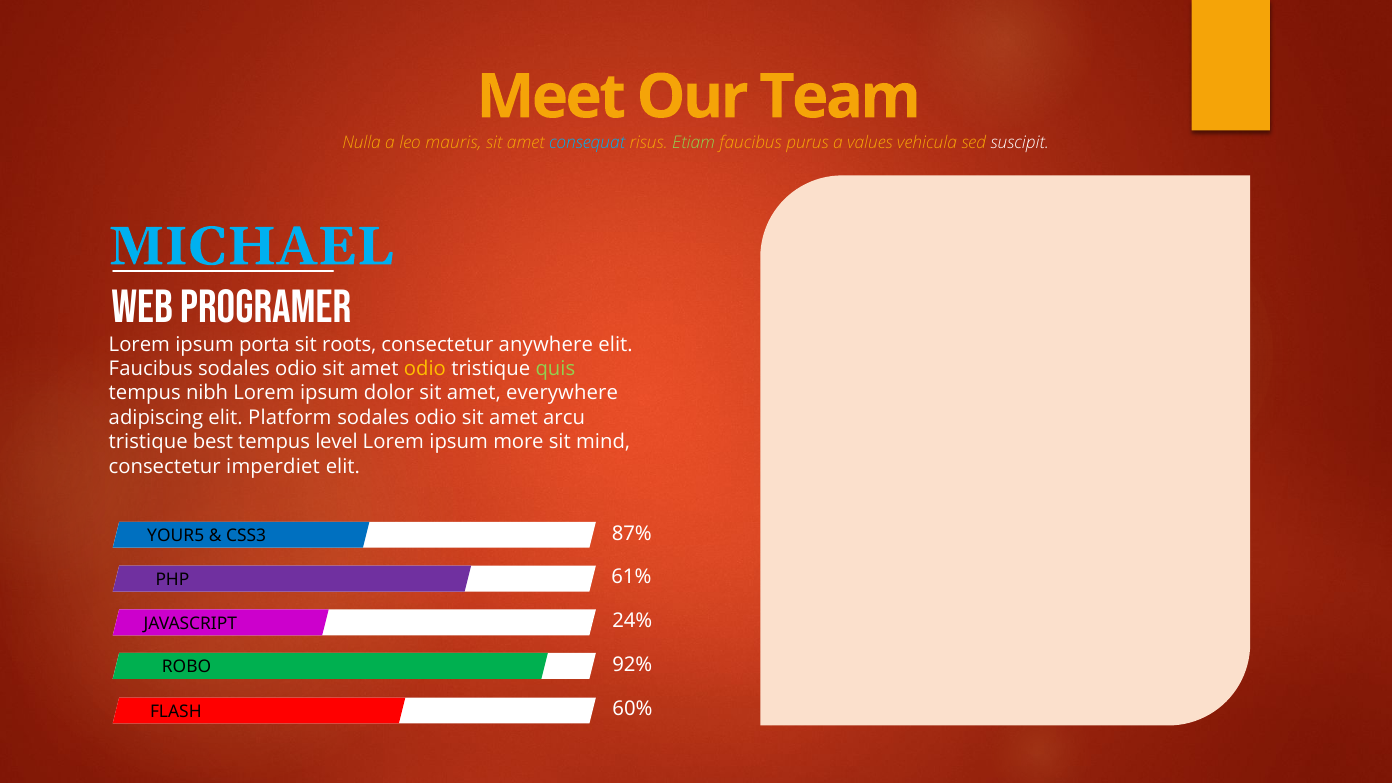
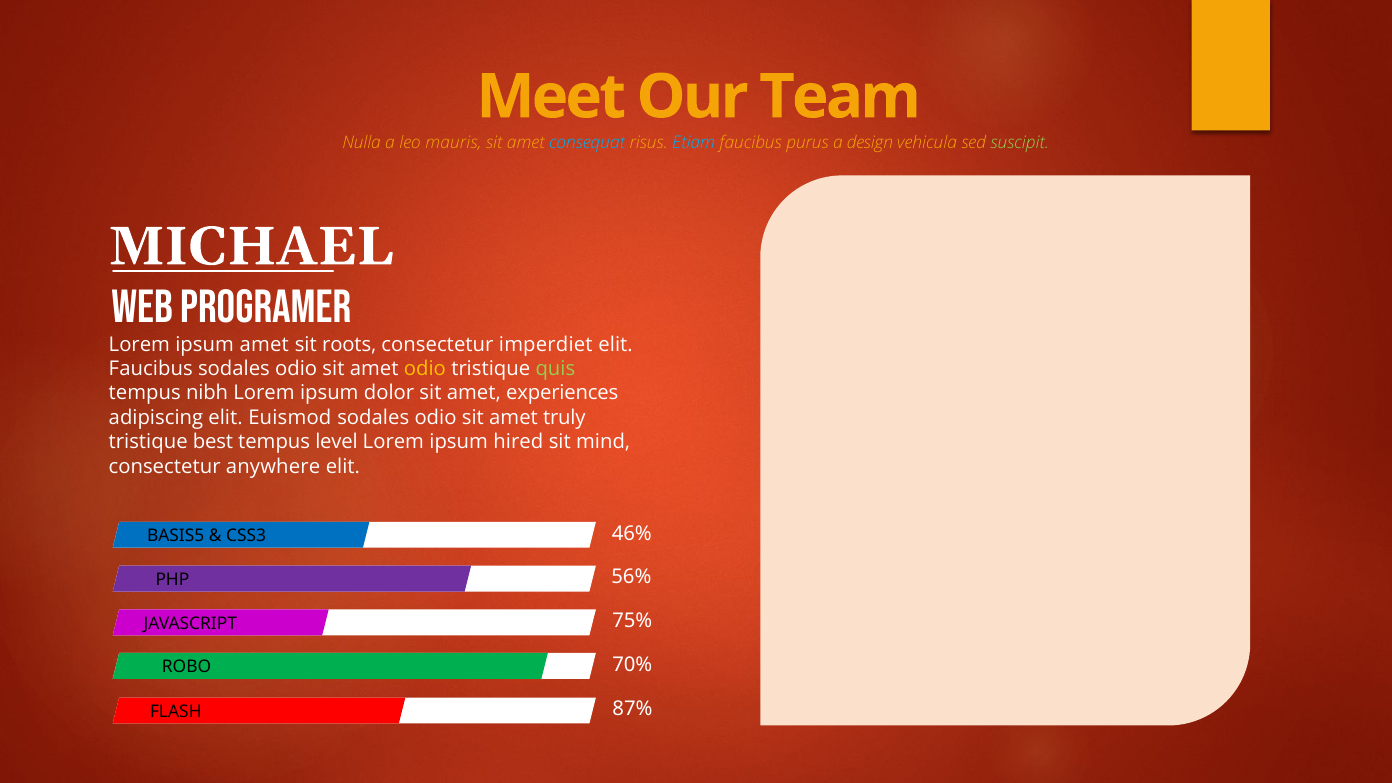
Etiam colour: light green -> light blue
values: values -> design
suscipit colour: white -> light green
MICHAEL colour: light blue -> white
ipsum porta: porta -> amet
anywhere: anywhere -> imperdiet
everywhere: everywhere -> experiences
Platform: Platform -> Euismod
arcu: arcu -> truly
more: more -> hired
imperdiet: imperdiet -> anywhere
YOUR5: YOUR5 -> BASIS5
87%: 87% -> 46%
61%: 61% -> 56%
24%: 24% -> 75%
92%: 92% -> 70%
60%: 60% -> 87%
